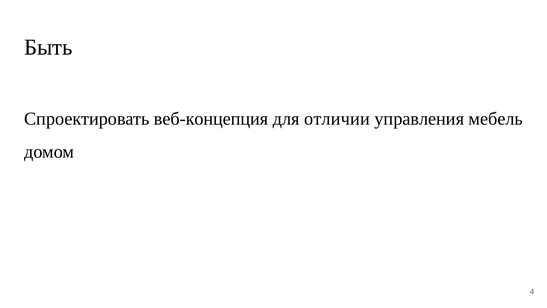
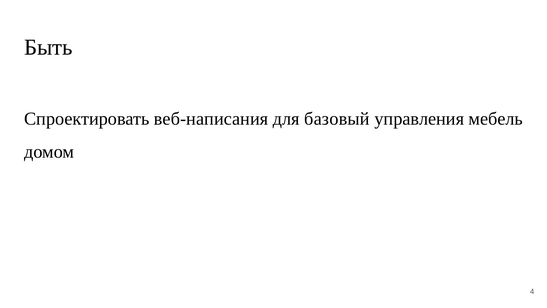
веб-концепция: веб-концепция -> веб-написания
отличии: отличии -> базовый
